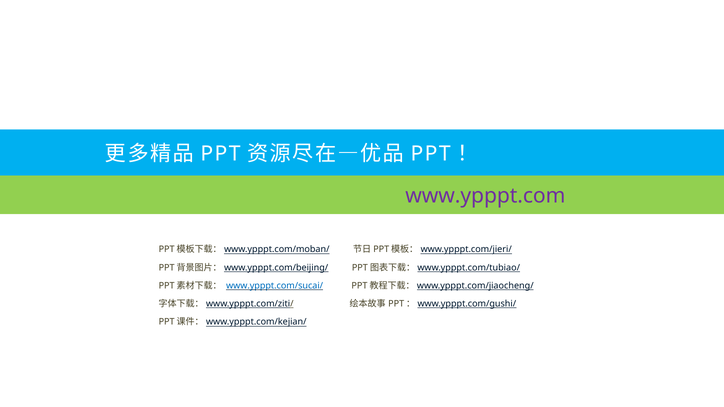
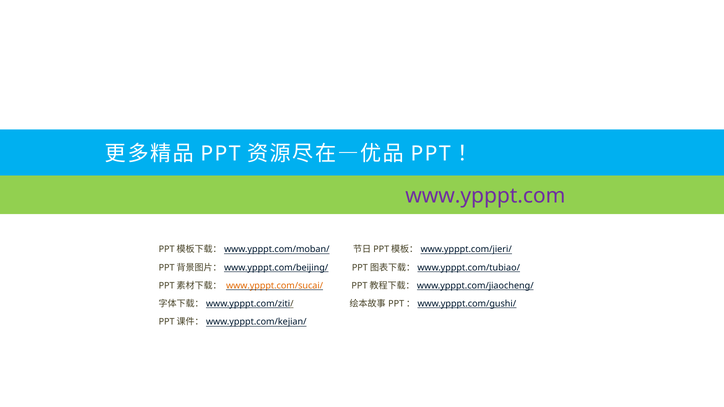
www.ypppt.com/sucai/ colour: blue -> orange
